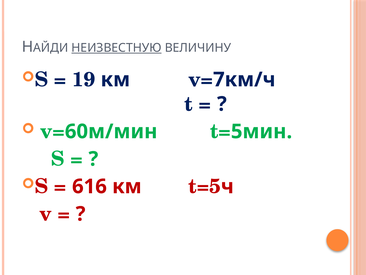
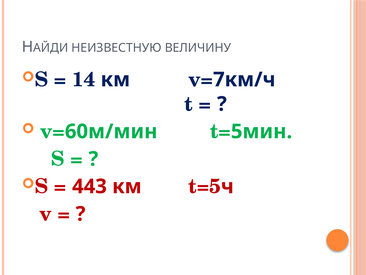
НЕИЗВЕСТНУЮ underline: present -> none
19: 19 -> 14
616: 616 -> 443
